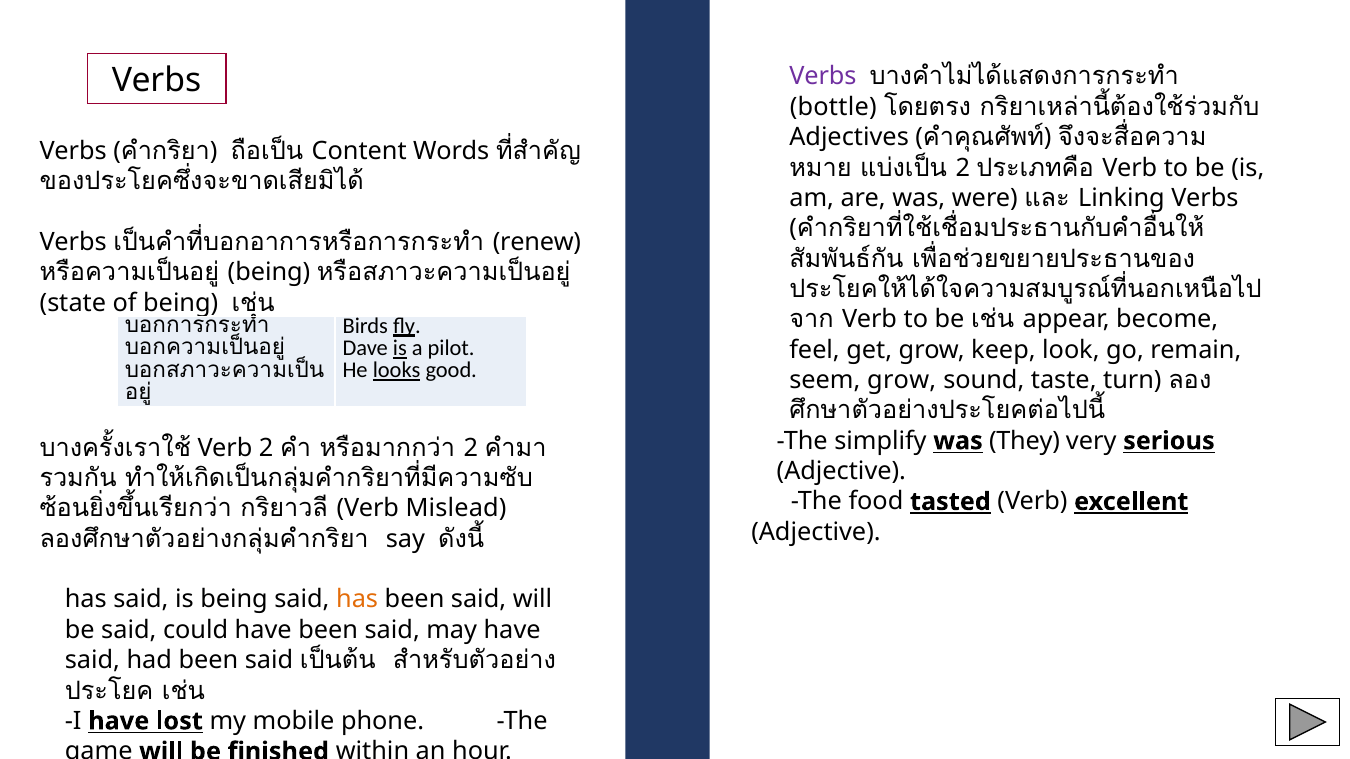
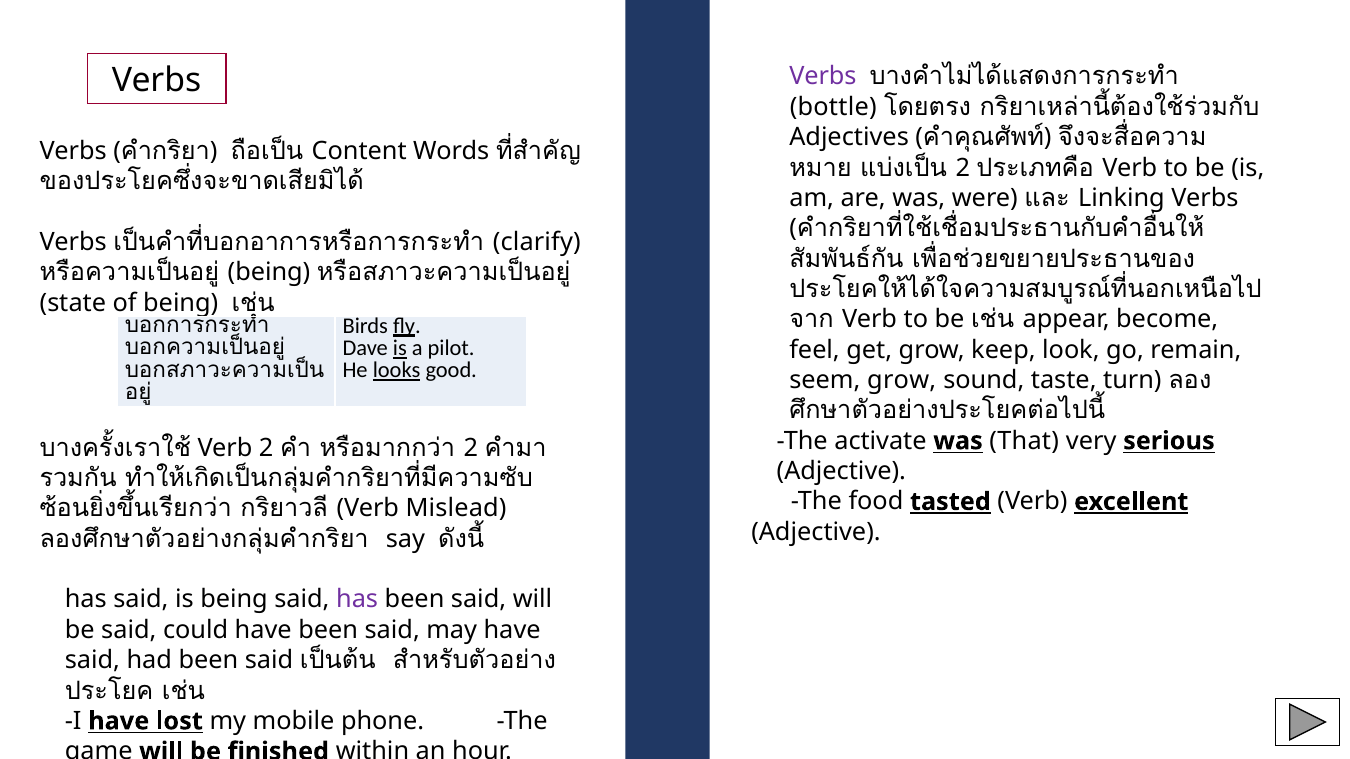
renew: renew -> clarify
simplify: simplify -> activate
They: They -> That
has at (357, 600) colour: orange -> purple
